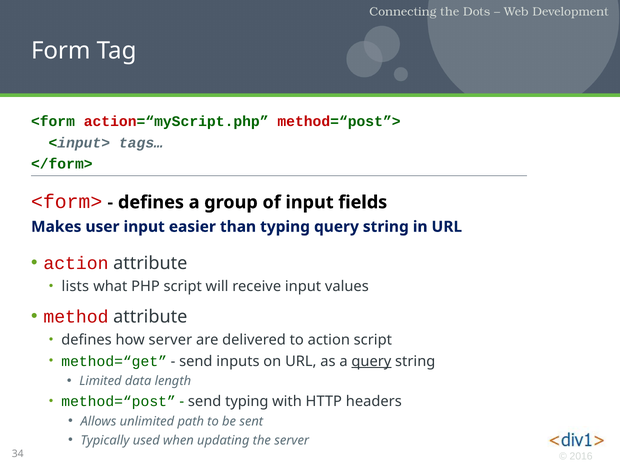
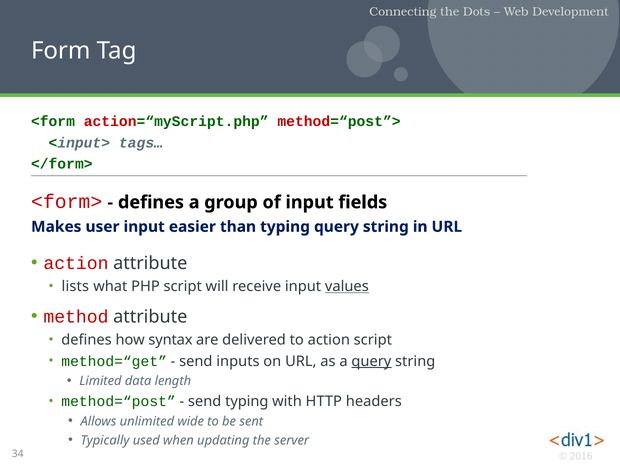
values underline: none -> present
how server: server -> syntax
path: path -> wide
